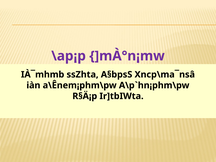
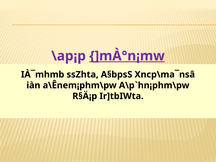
]mÀ°n¡mw underline: none -> present
